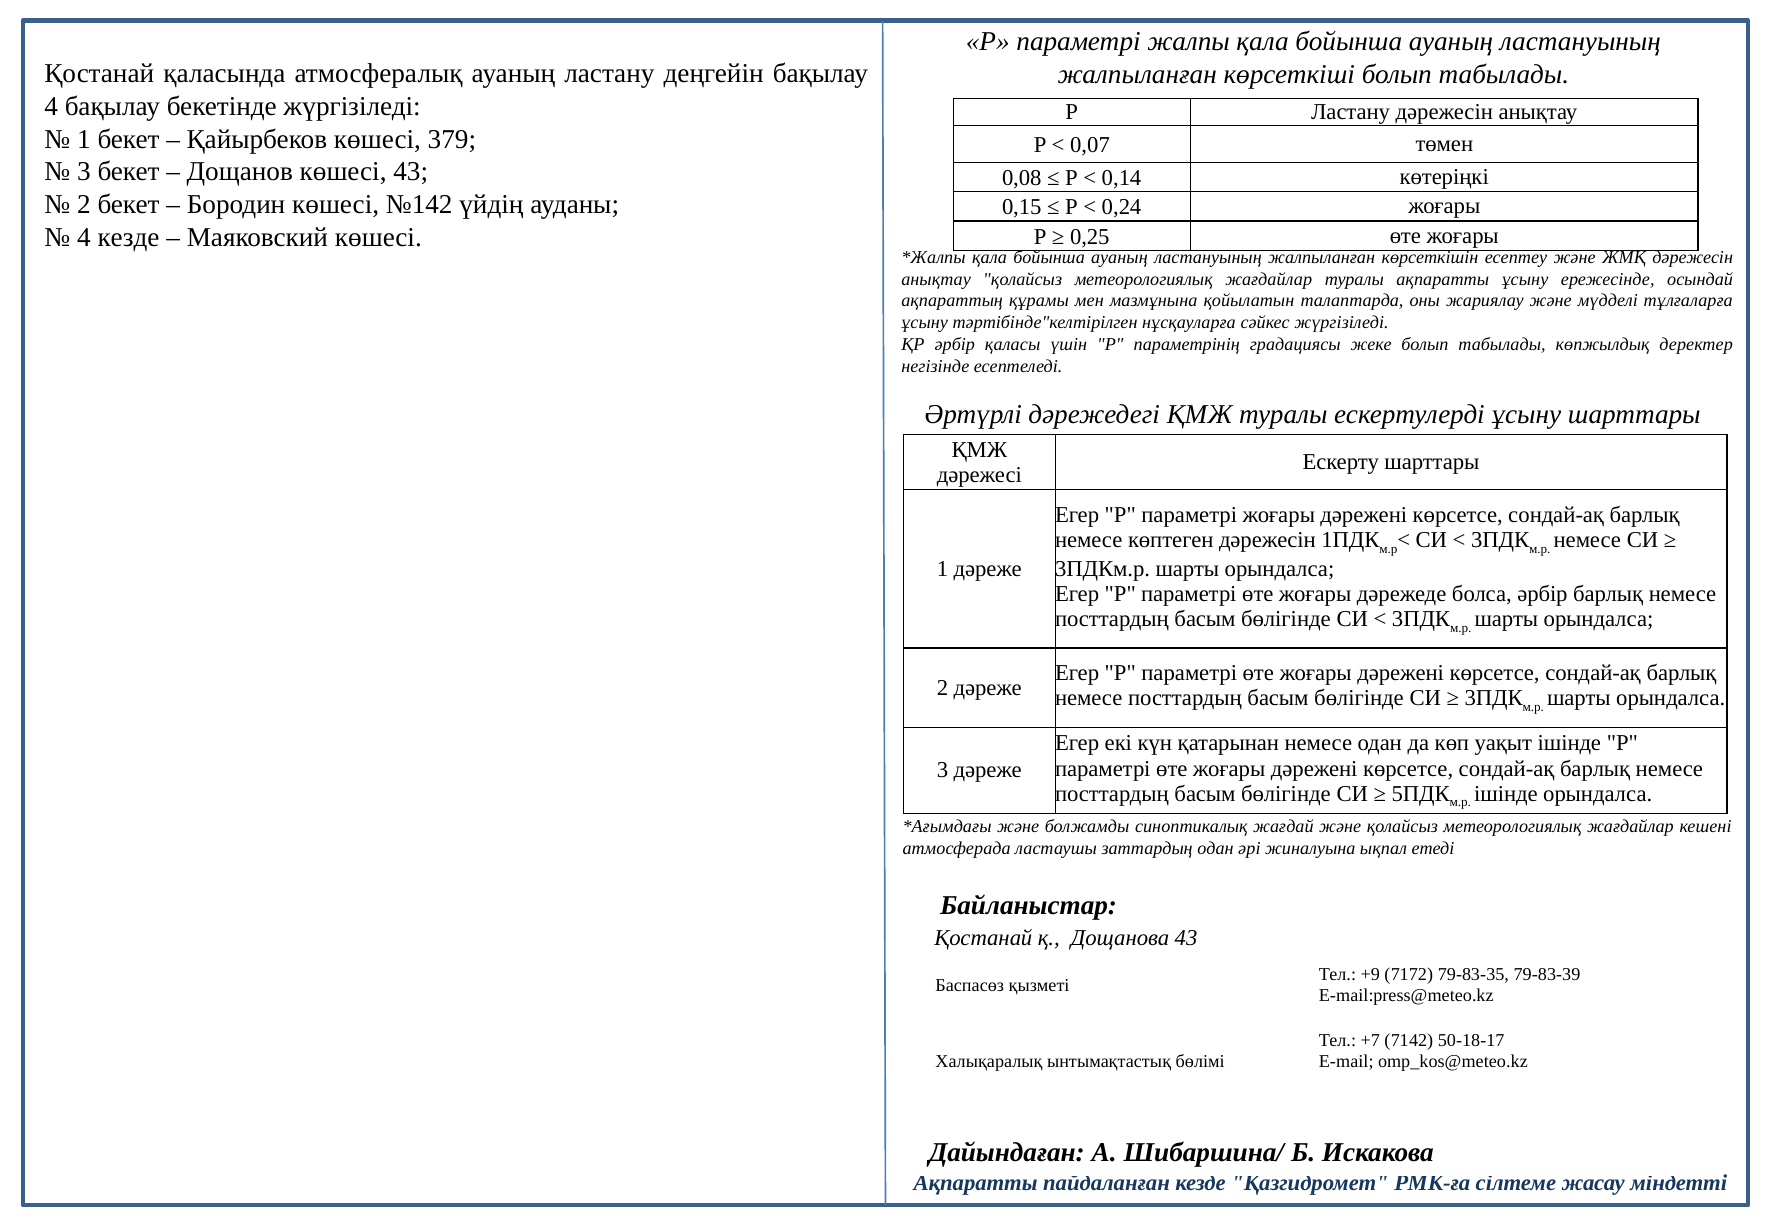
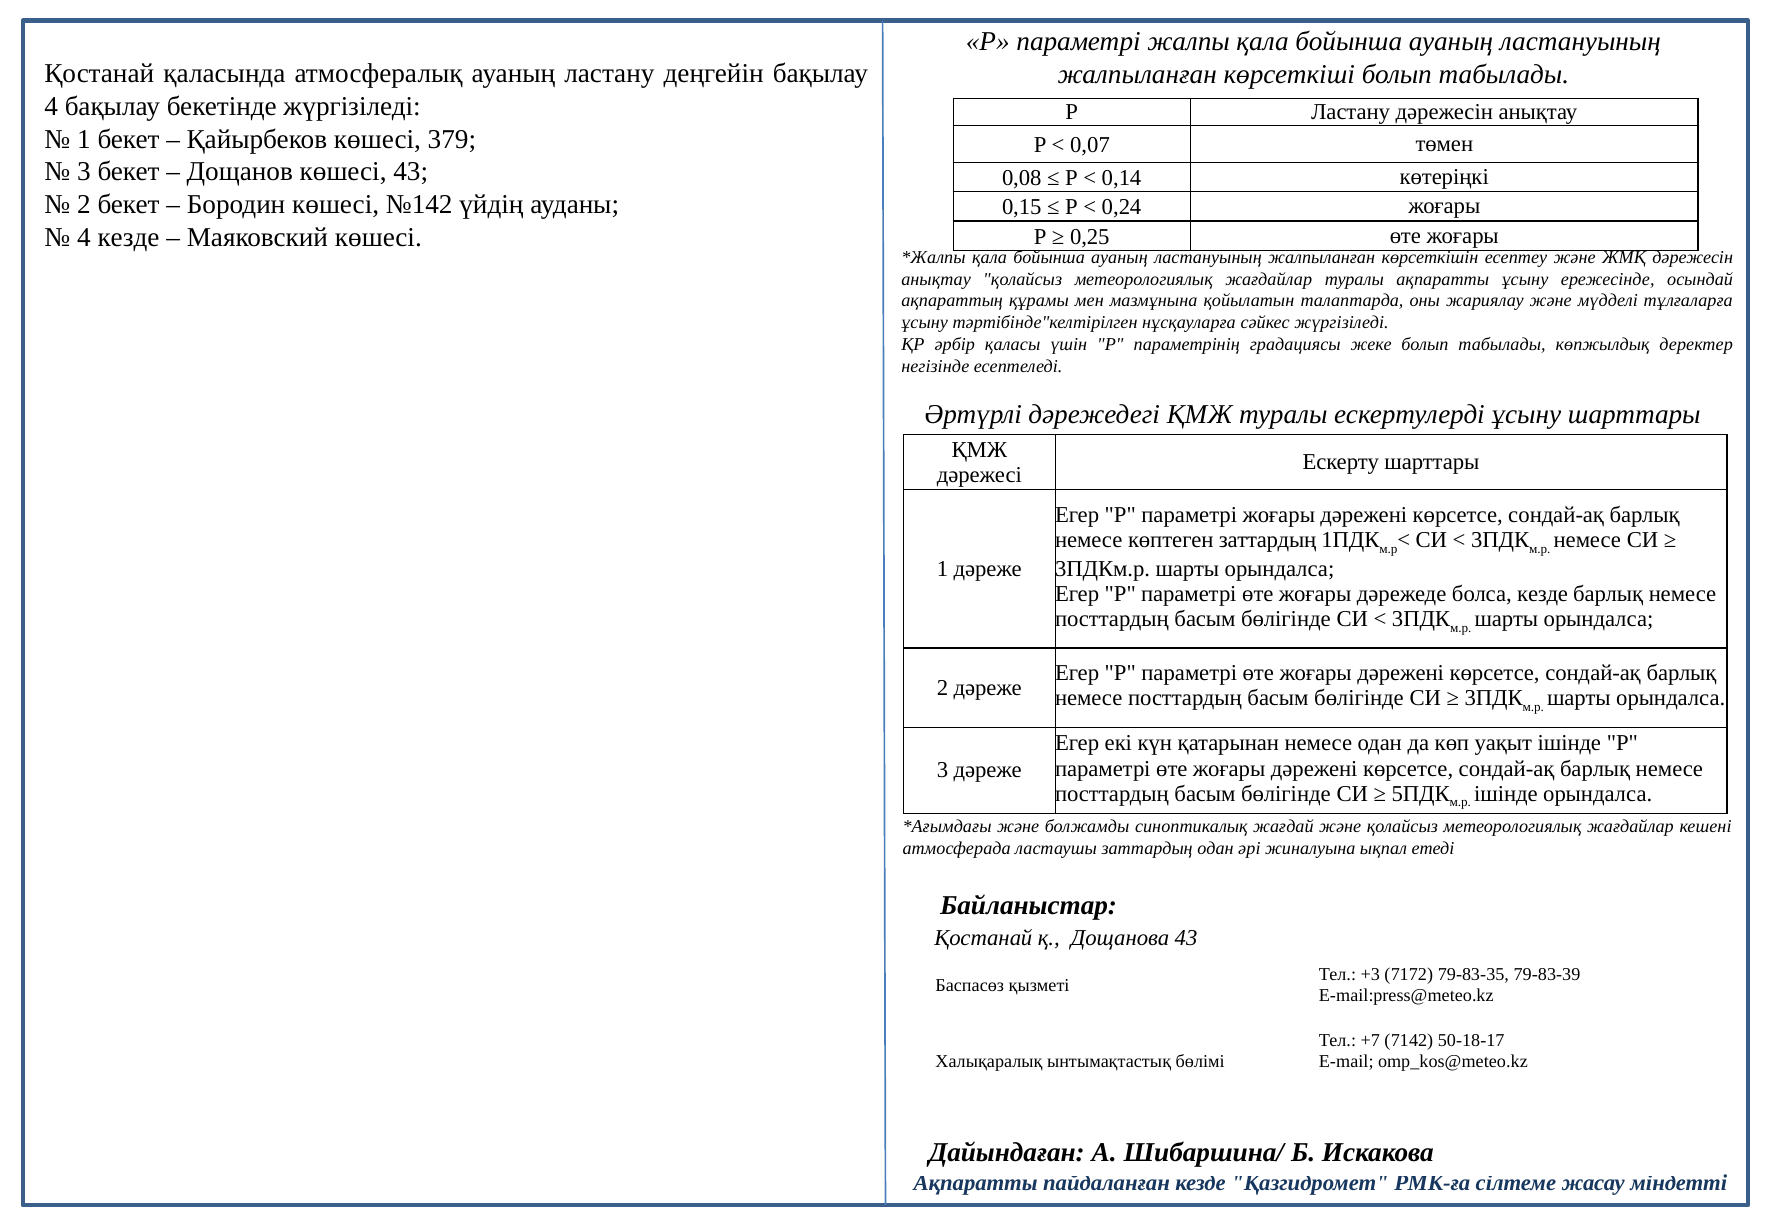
көптеген дәрежесін: дәрежесін -> заттардың
болса әрбір: әрбір -> кезде
+9: +9 -> +3
